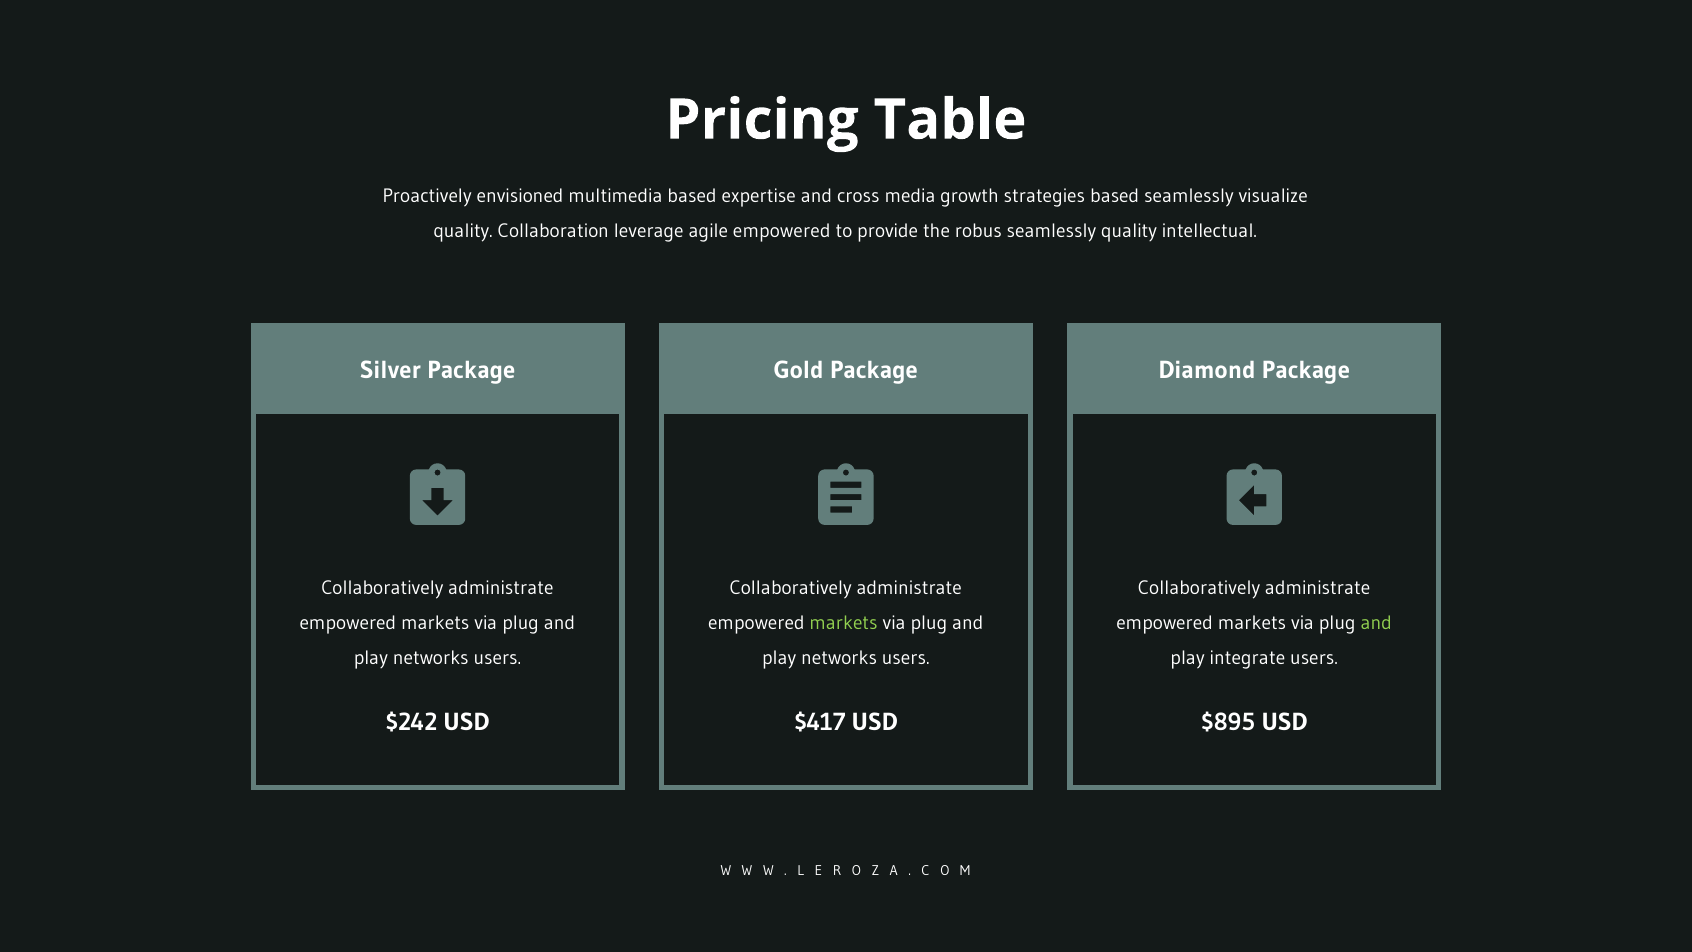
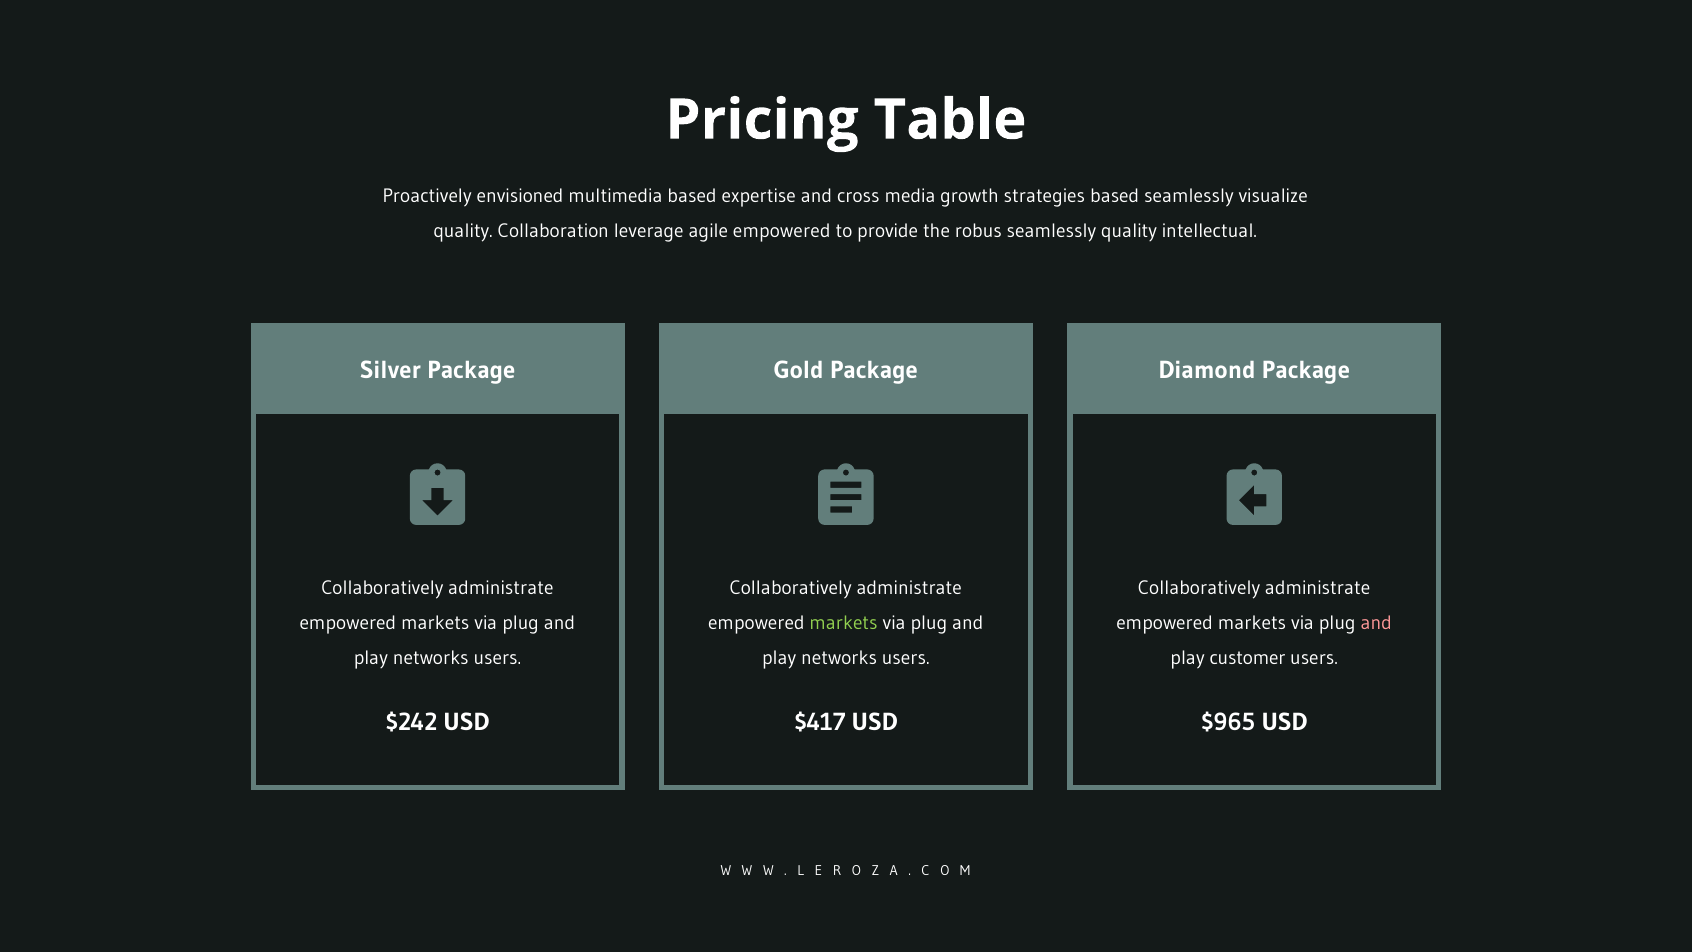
and at (1376, 623) colour: light green -> pink
integrate: integrate -> customer
$895: $895 -> $965
